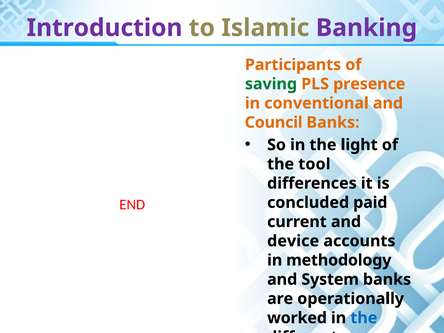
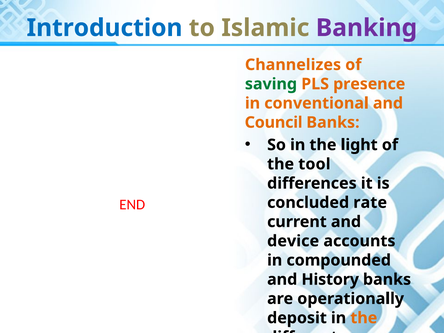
Introduction colour: purple -> blue
Participants: Participants -> Channelizes
paid: paid -> rate
methodology: methodology -> compounded
System: System -> History
worked: worked -> deposit
the at (364, 318) colour: blue -> orange
